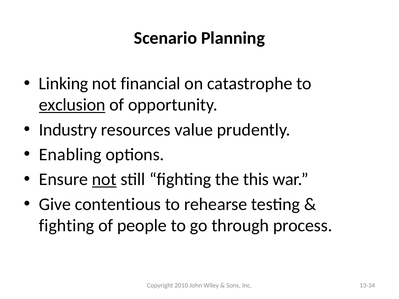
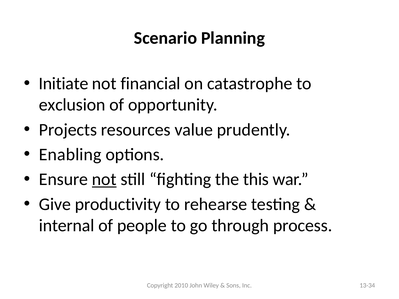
Linking: Linking -> Initiate
exclusion underline: present -> none
Industry: Industry -> Projects
contentious: contentious -> productivity
fighting at (67, 226): fighting -> internal
